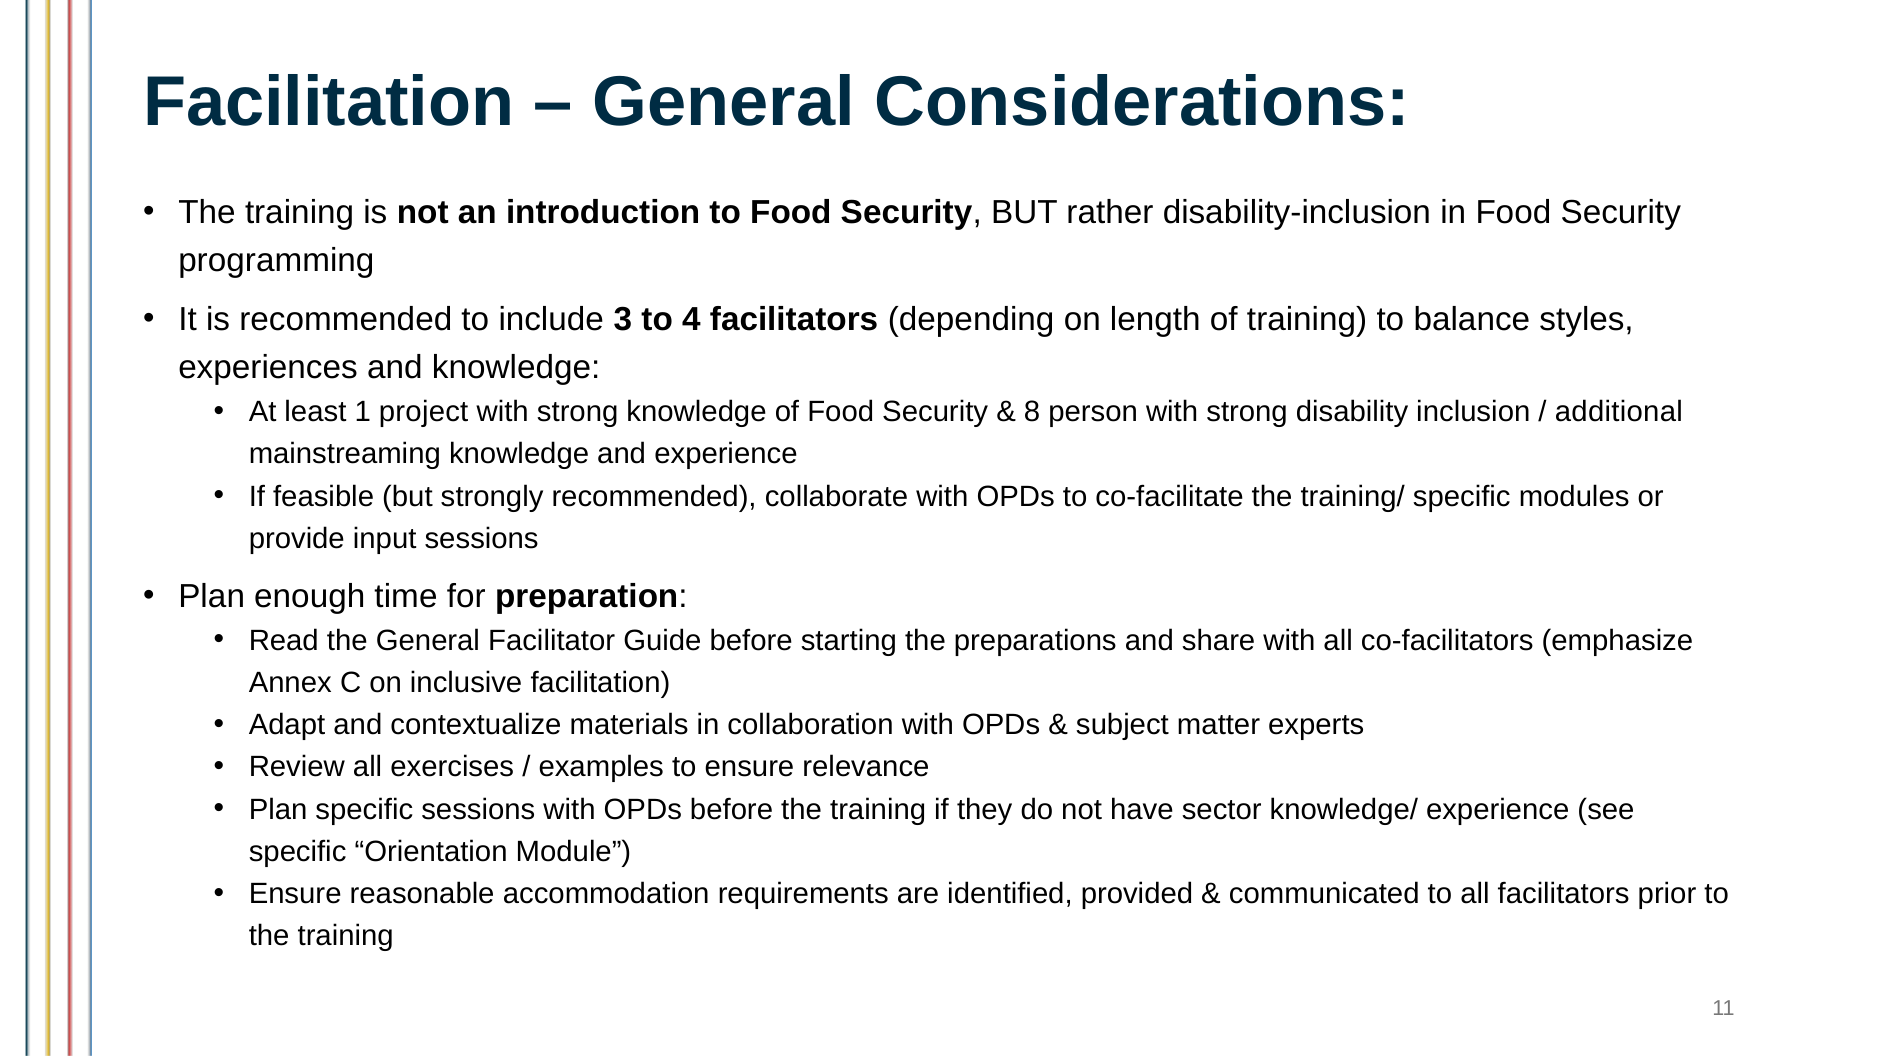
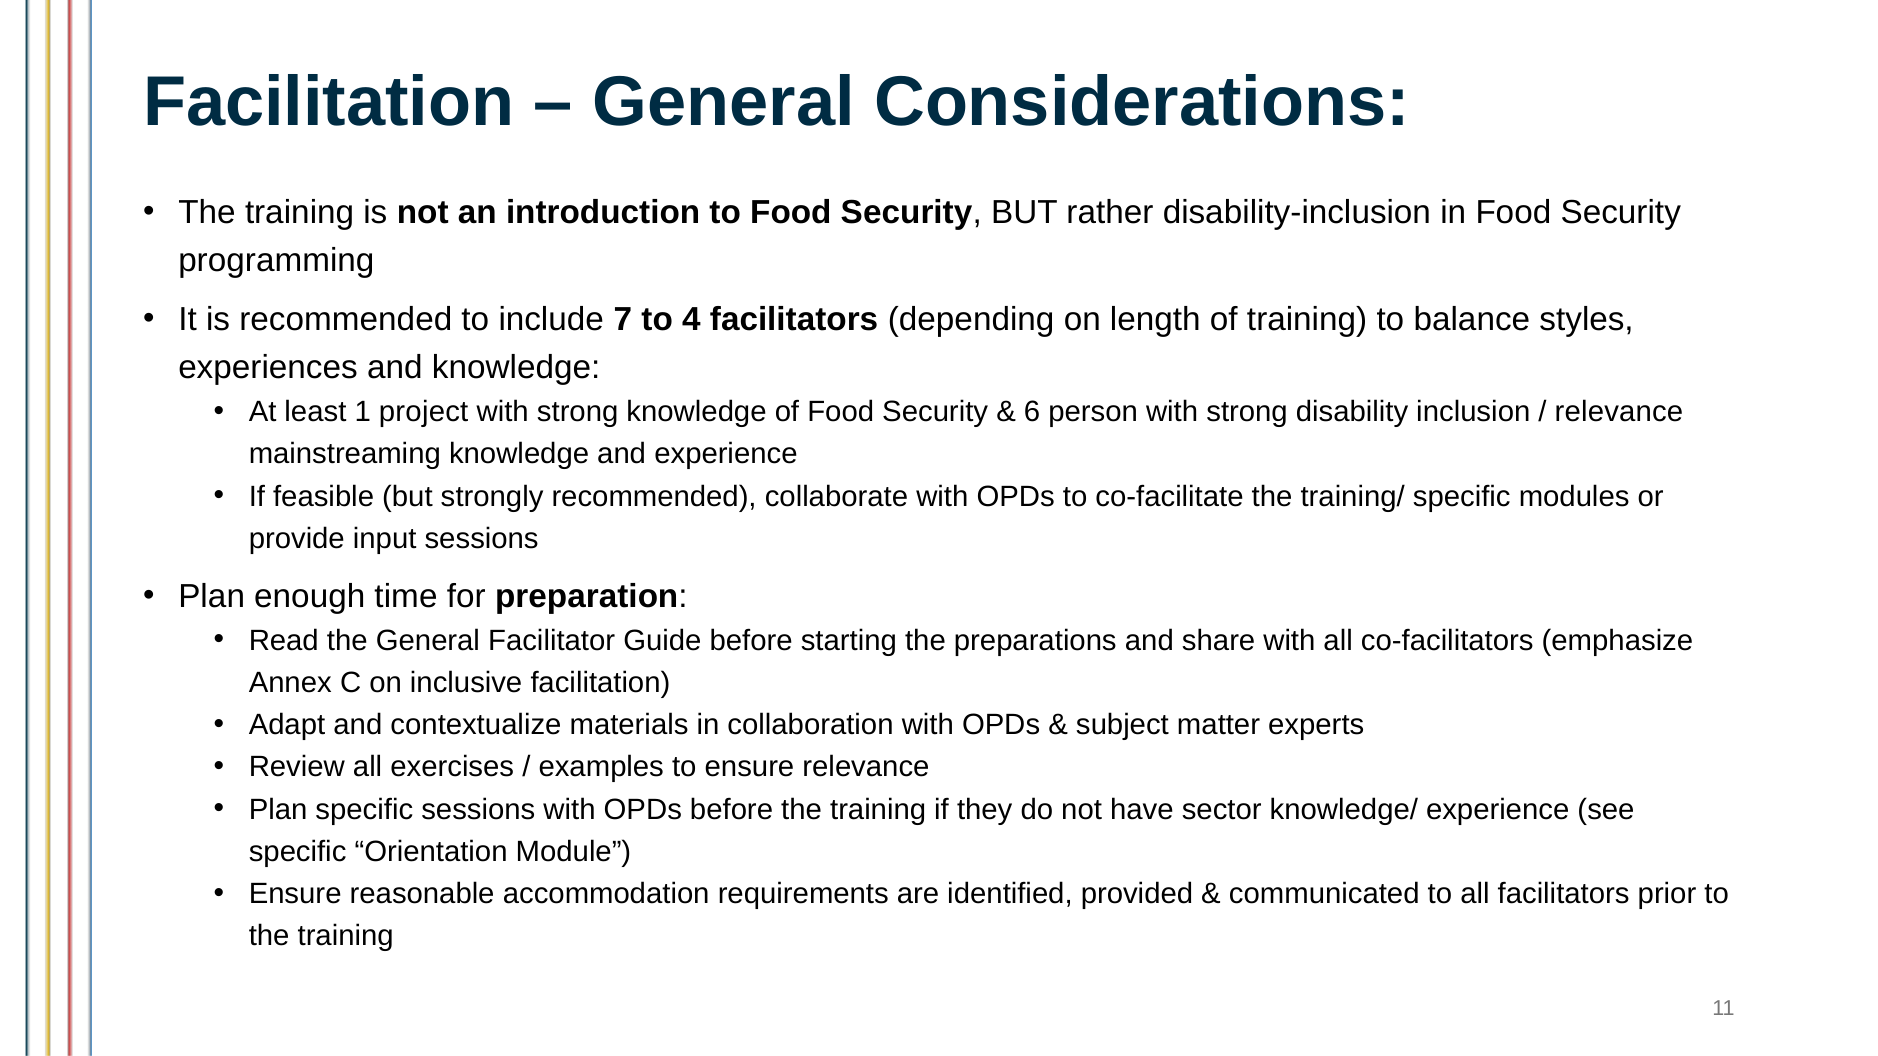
3: 3 -> 7
8: 8 -> 6
additional at (1619, 412): additional -> relevance
